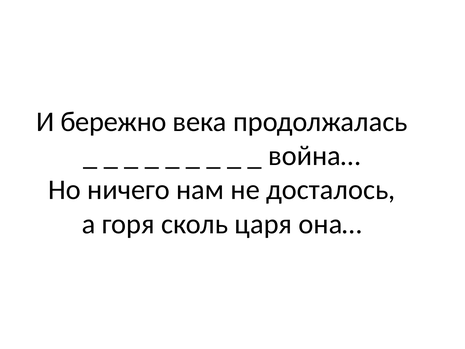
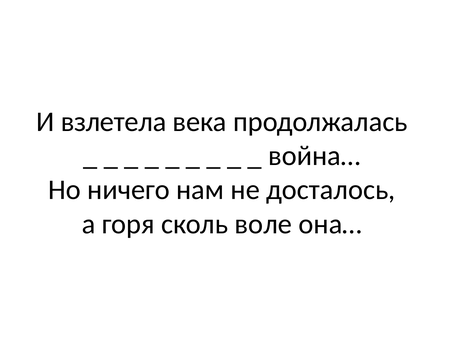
бережно: бережно -> взлетела
царя: царя -> воле
